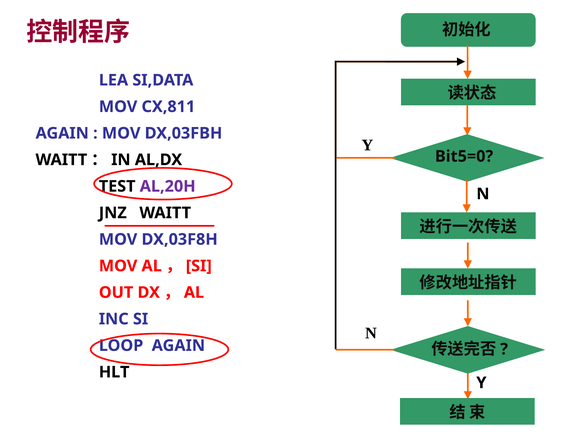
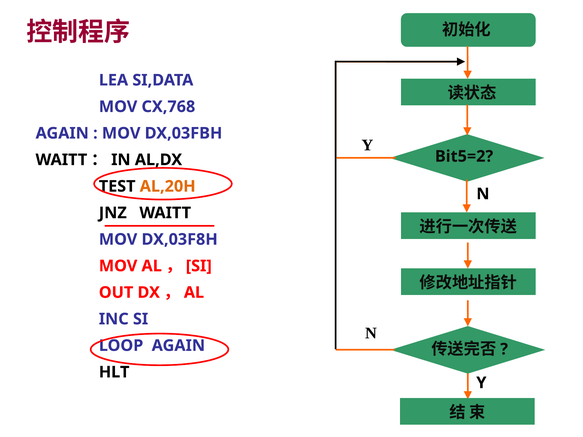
CX,811: CX,811 -> CX,768
Bit5=0: Bit5=0 -> Bit5=2
AL,20H colour: purple -> orange
